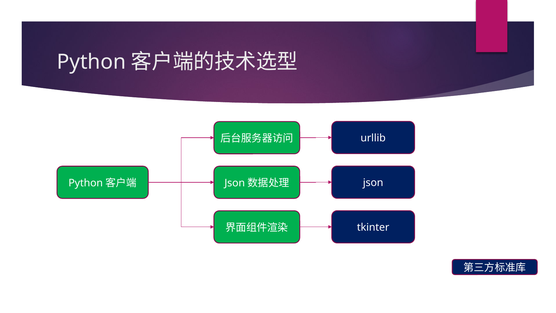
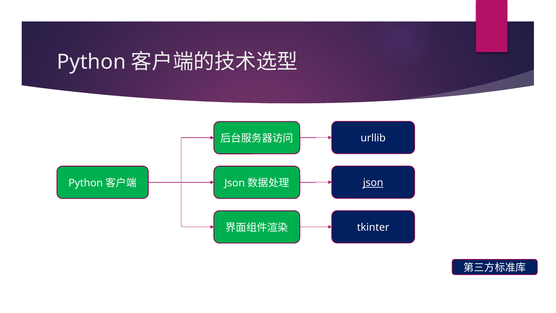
json underline: none -> present
